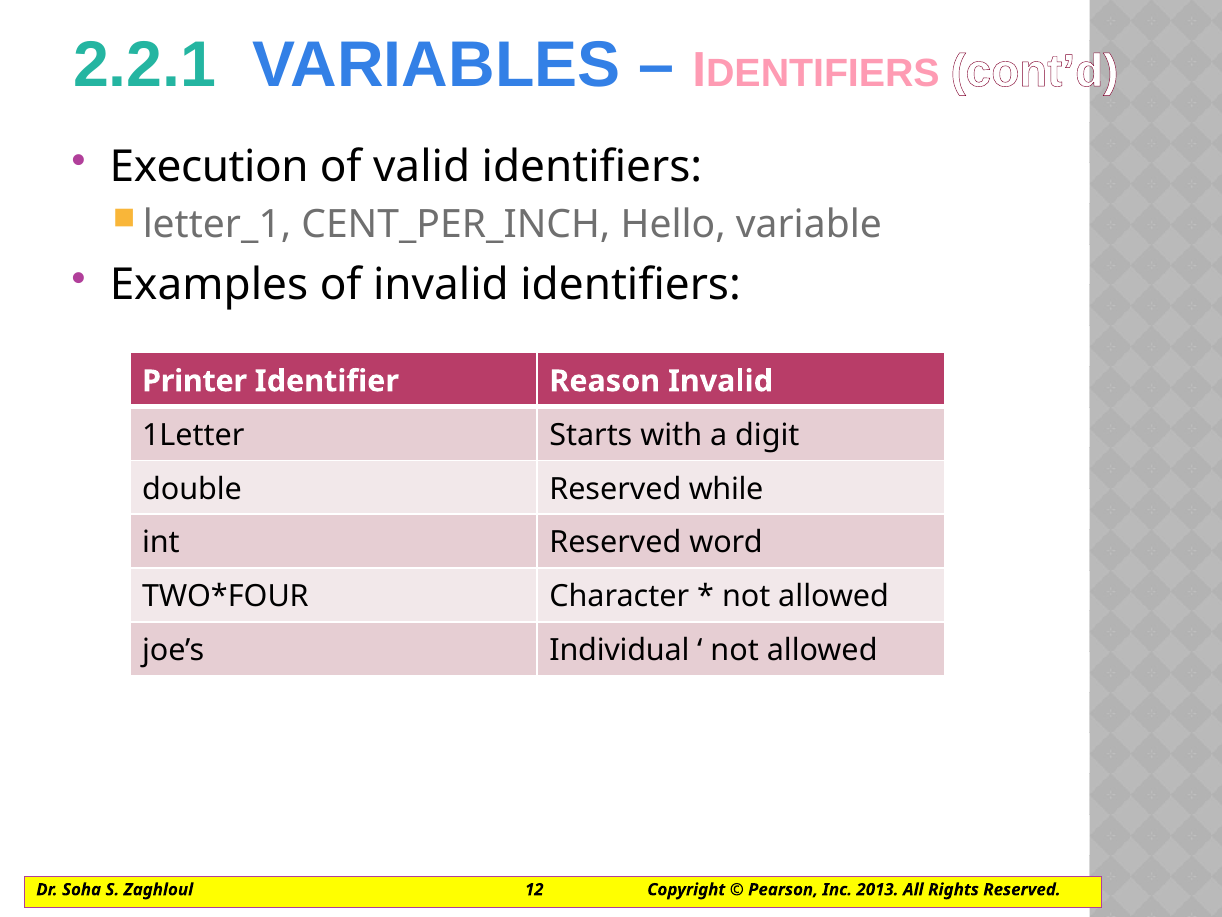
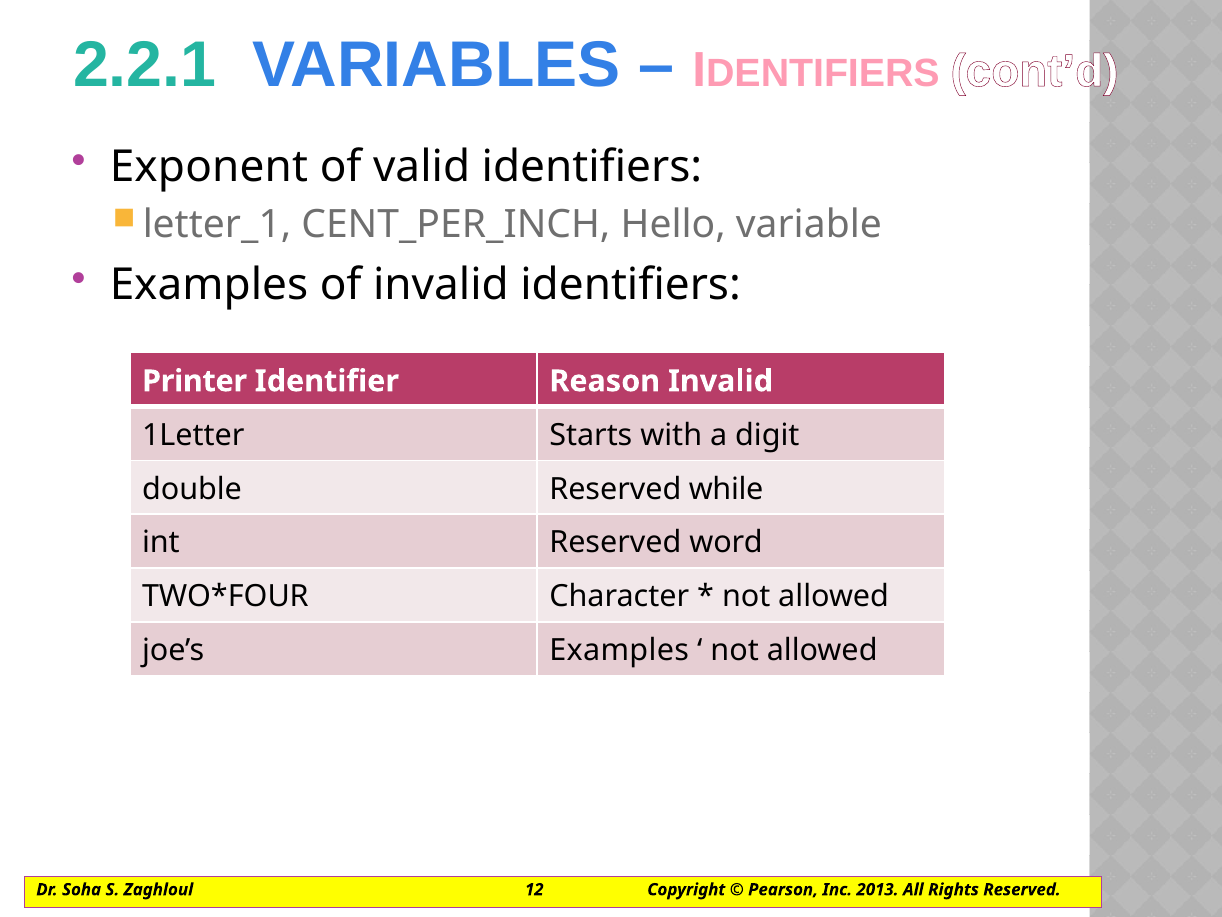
Execution: Execution -> Exponent
joe’s Individual: Individual -> Examples
